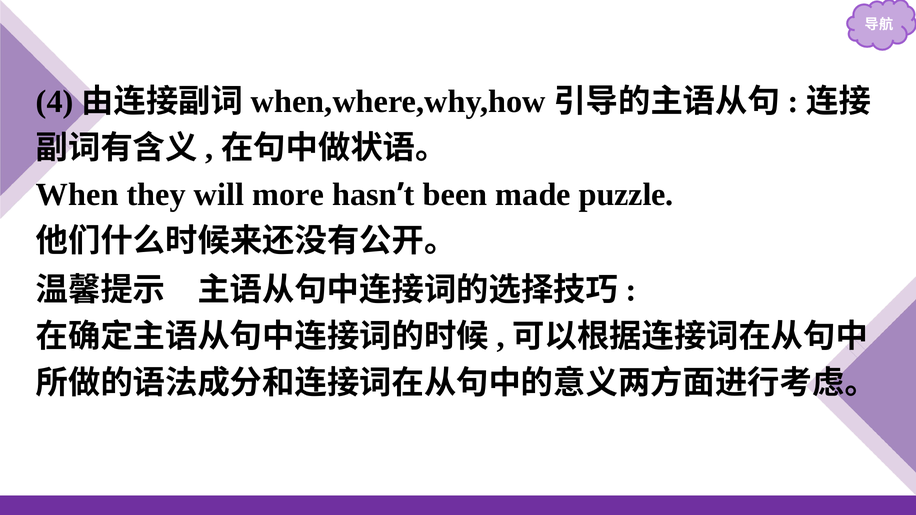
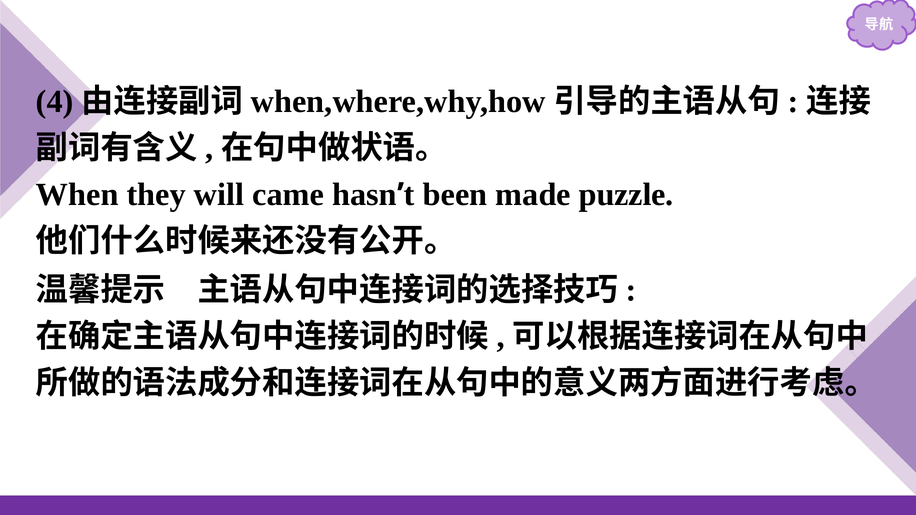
more: more -> came
